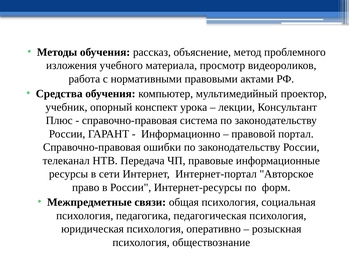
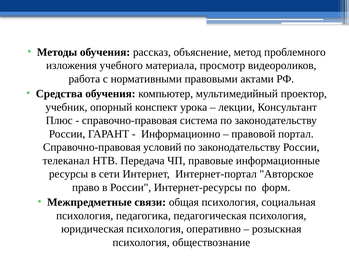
ошибки: ошибки -> условий
